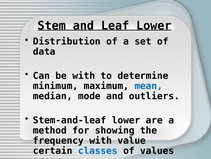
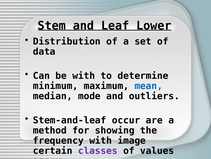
Stem-and-leaf lower: lower -> occur
value: value -> image
classes colour: blue -> purple
